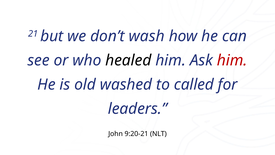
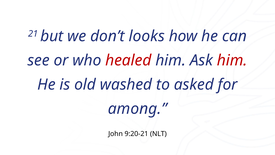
wash: wash -> looks
healed colour: black -> red
called: called -> asked
leaders: leaders -> among
